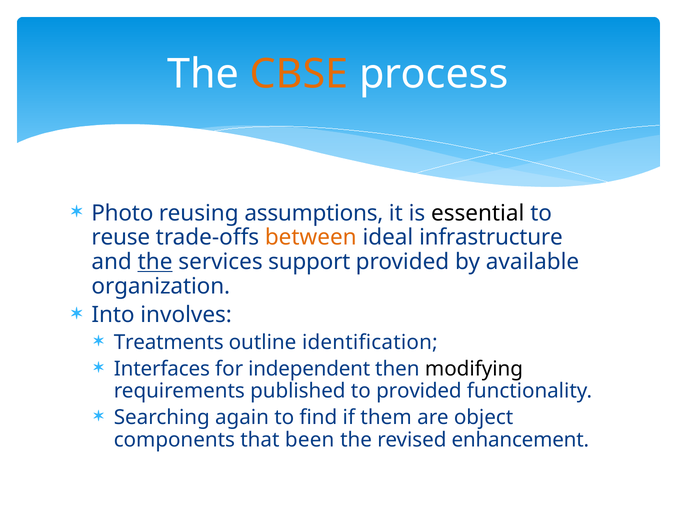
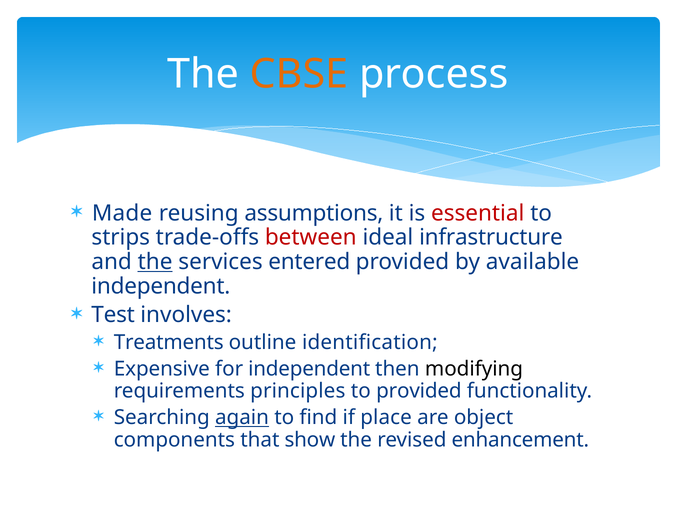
Photo: Photo -> Made
essential colour: black -> red
reuse: reuse -> strips
between colour: orange -> red
support: support -> entered
organization at (161, 286): organization -> independent
Into: Into -> Test
Interfaces: Interfaces -> Expensive
published: published -> principles
again underline: none -> present
them: them -> place
been: been -> show
